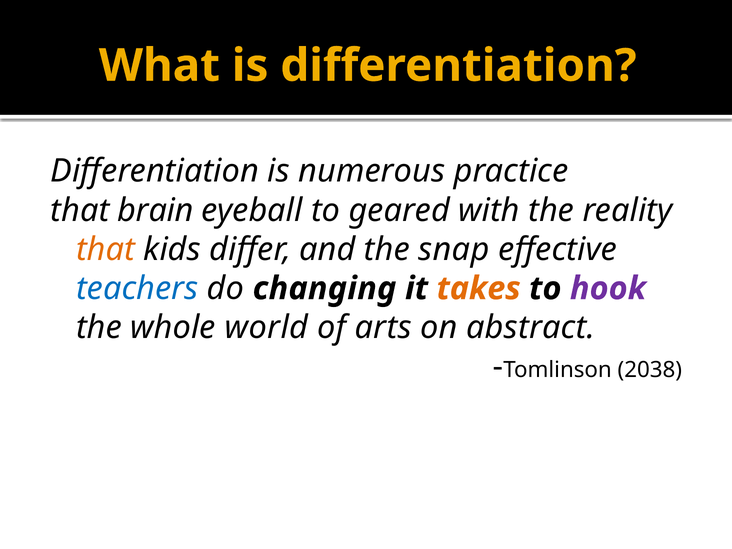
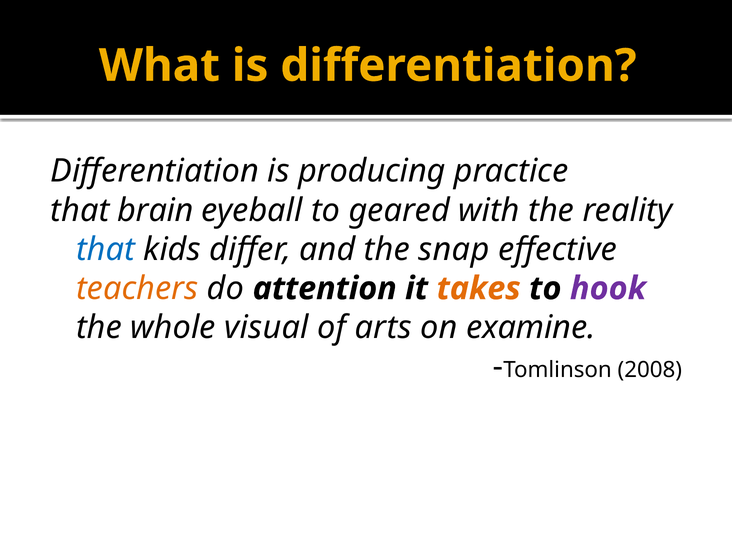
numerous: numerous -> producing
that at (106, 249) colour: orange -> blue
teachers colour: blue -> orange
changing: changing -> attention
world: world -> visual
abstract: abstract -> examine
2038: 2038 -> 2008
